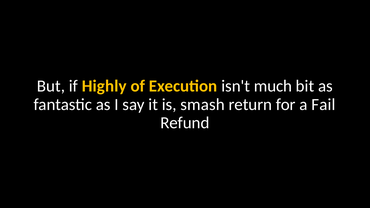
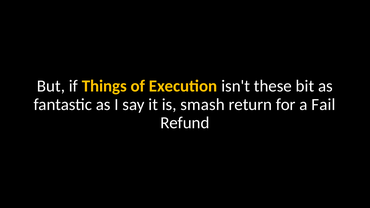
Highly: Highly -> Things
much: much -> these
